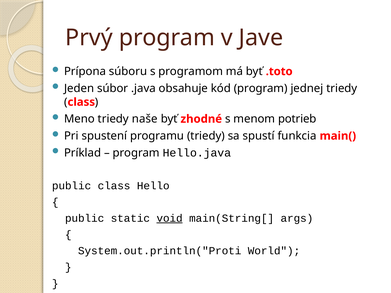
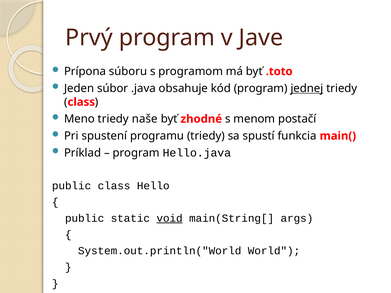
jednej underline: none -> present
potrieb: potrieb -> postačí
System.out.println("Proti: System.out.println("Proti -> System.out.println("World
